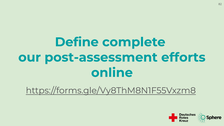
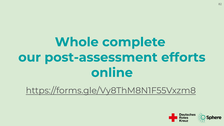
Define: Define -> Whole
